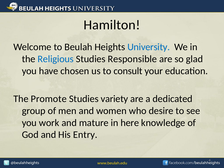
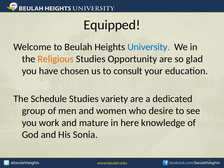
Hamilton: Hamilton -> Equipped
Religious colour: blue -> orange
Responsible: Responsible -> Opportunity
Promote: Promote -> Schedule
Entry: Entry -> Sonia
